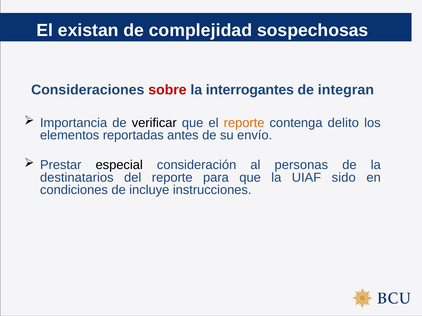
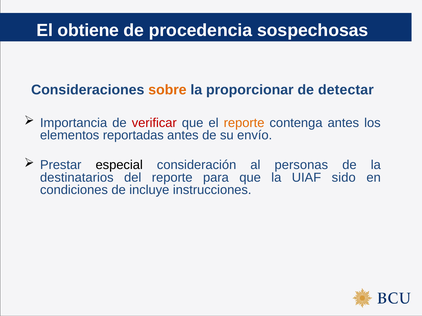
existan: existan -> obtiene
complejidad: complejidad -> procedencia
sobre colour: red -> orange
interrogantes: interrogantes -> proporcionar
integran: integran -> detectar
verificar colour: black -> red
contenga delito: delito -> antes
